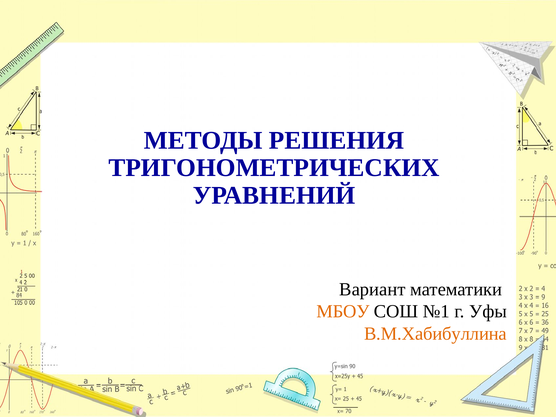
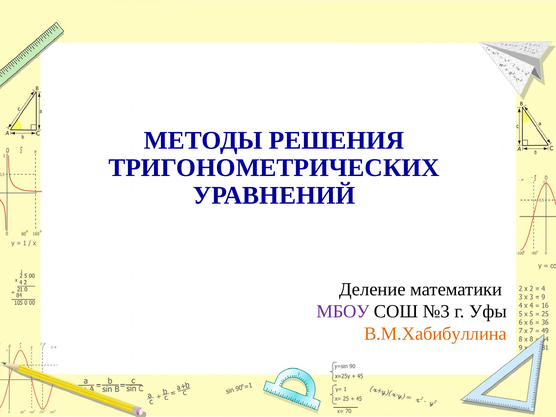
Вариант: Вариант -> Деление
МБОУ colour: orange -> purple
№1: №1 -> №3
